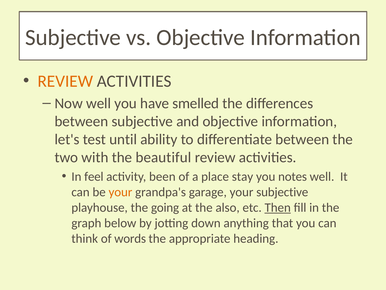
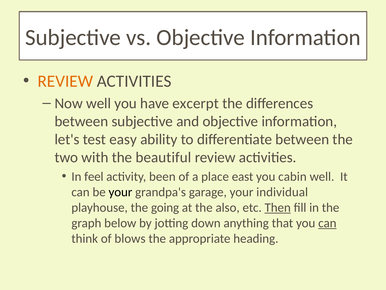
smelled: smelled -> excerpt
until: until -> easy
stay: stay -> east
notes: notes -> cabin
your at (120, 192) colour: orange -> black
your subjective: subjective -> individual
can at (327, 223) underline: none -> present
words: words -> blows
